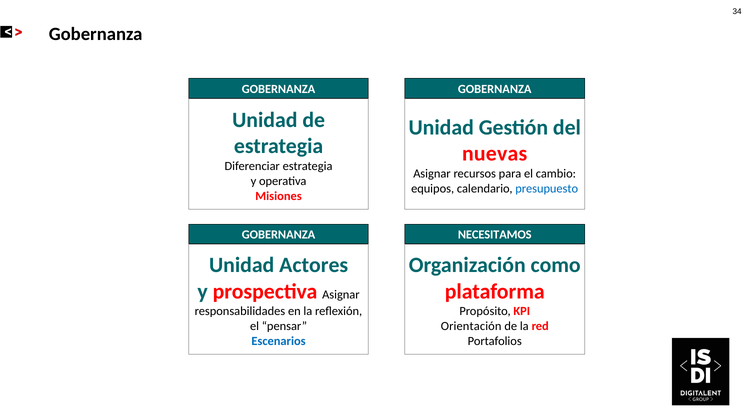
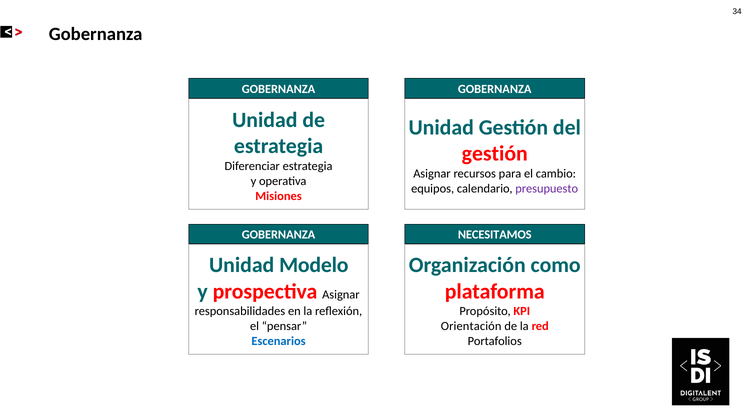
nuevas at (495, 154): nuevas -> gestión
presupuesto colour: blue -> purple
Actores: Actores -> Modelo
